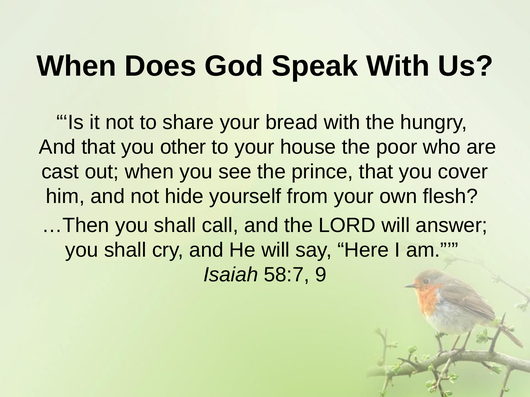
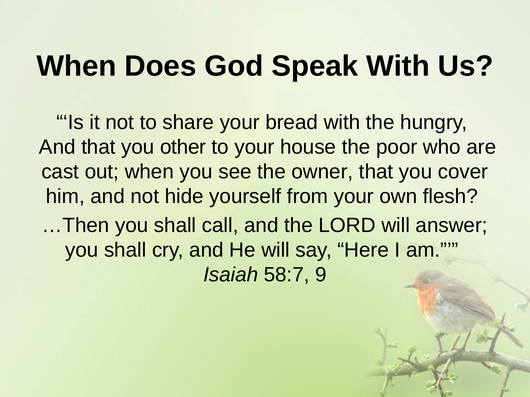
prince: prince -> owner
